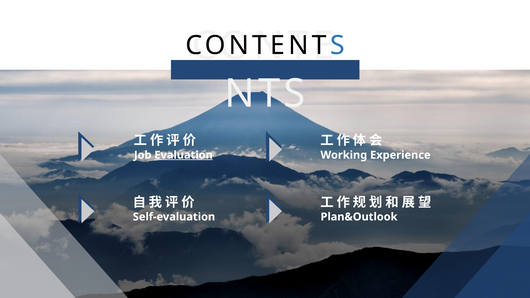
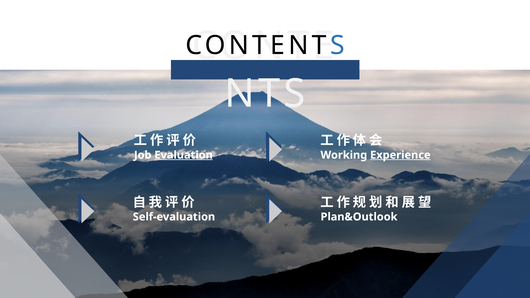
Experience underline: none -> present
